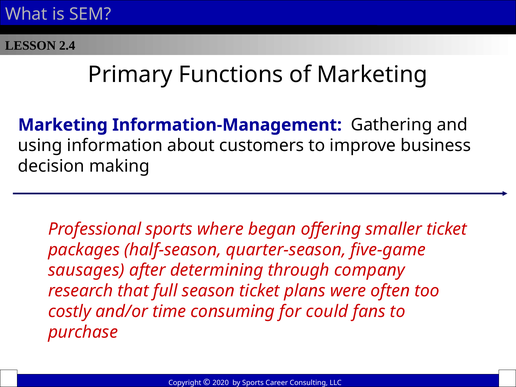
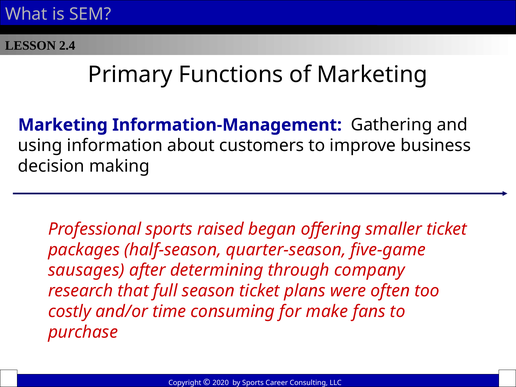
where: where -> raised
could: could -> make
